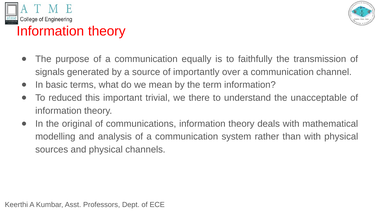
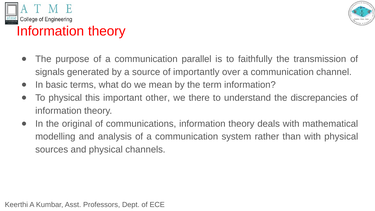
equally: equally -> parallel
To reduced: reduced -> physical
trivial: trivial -> other
unacceptable: unacceptable -> discrepancies
